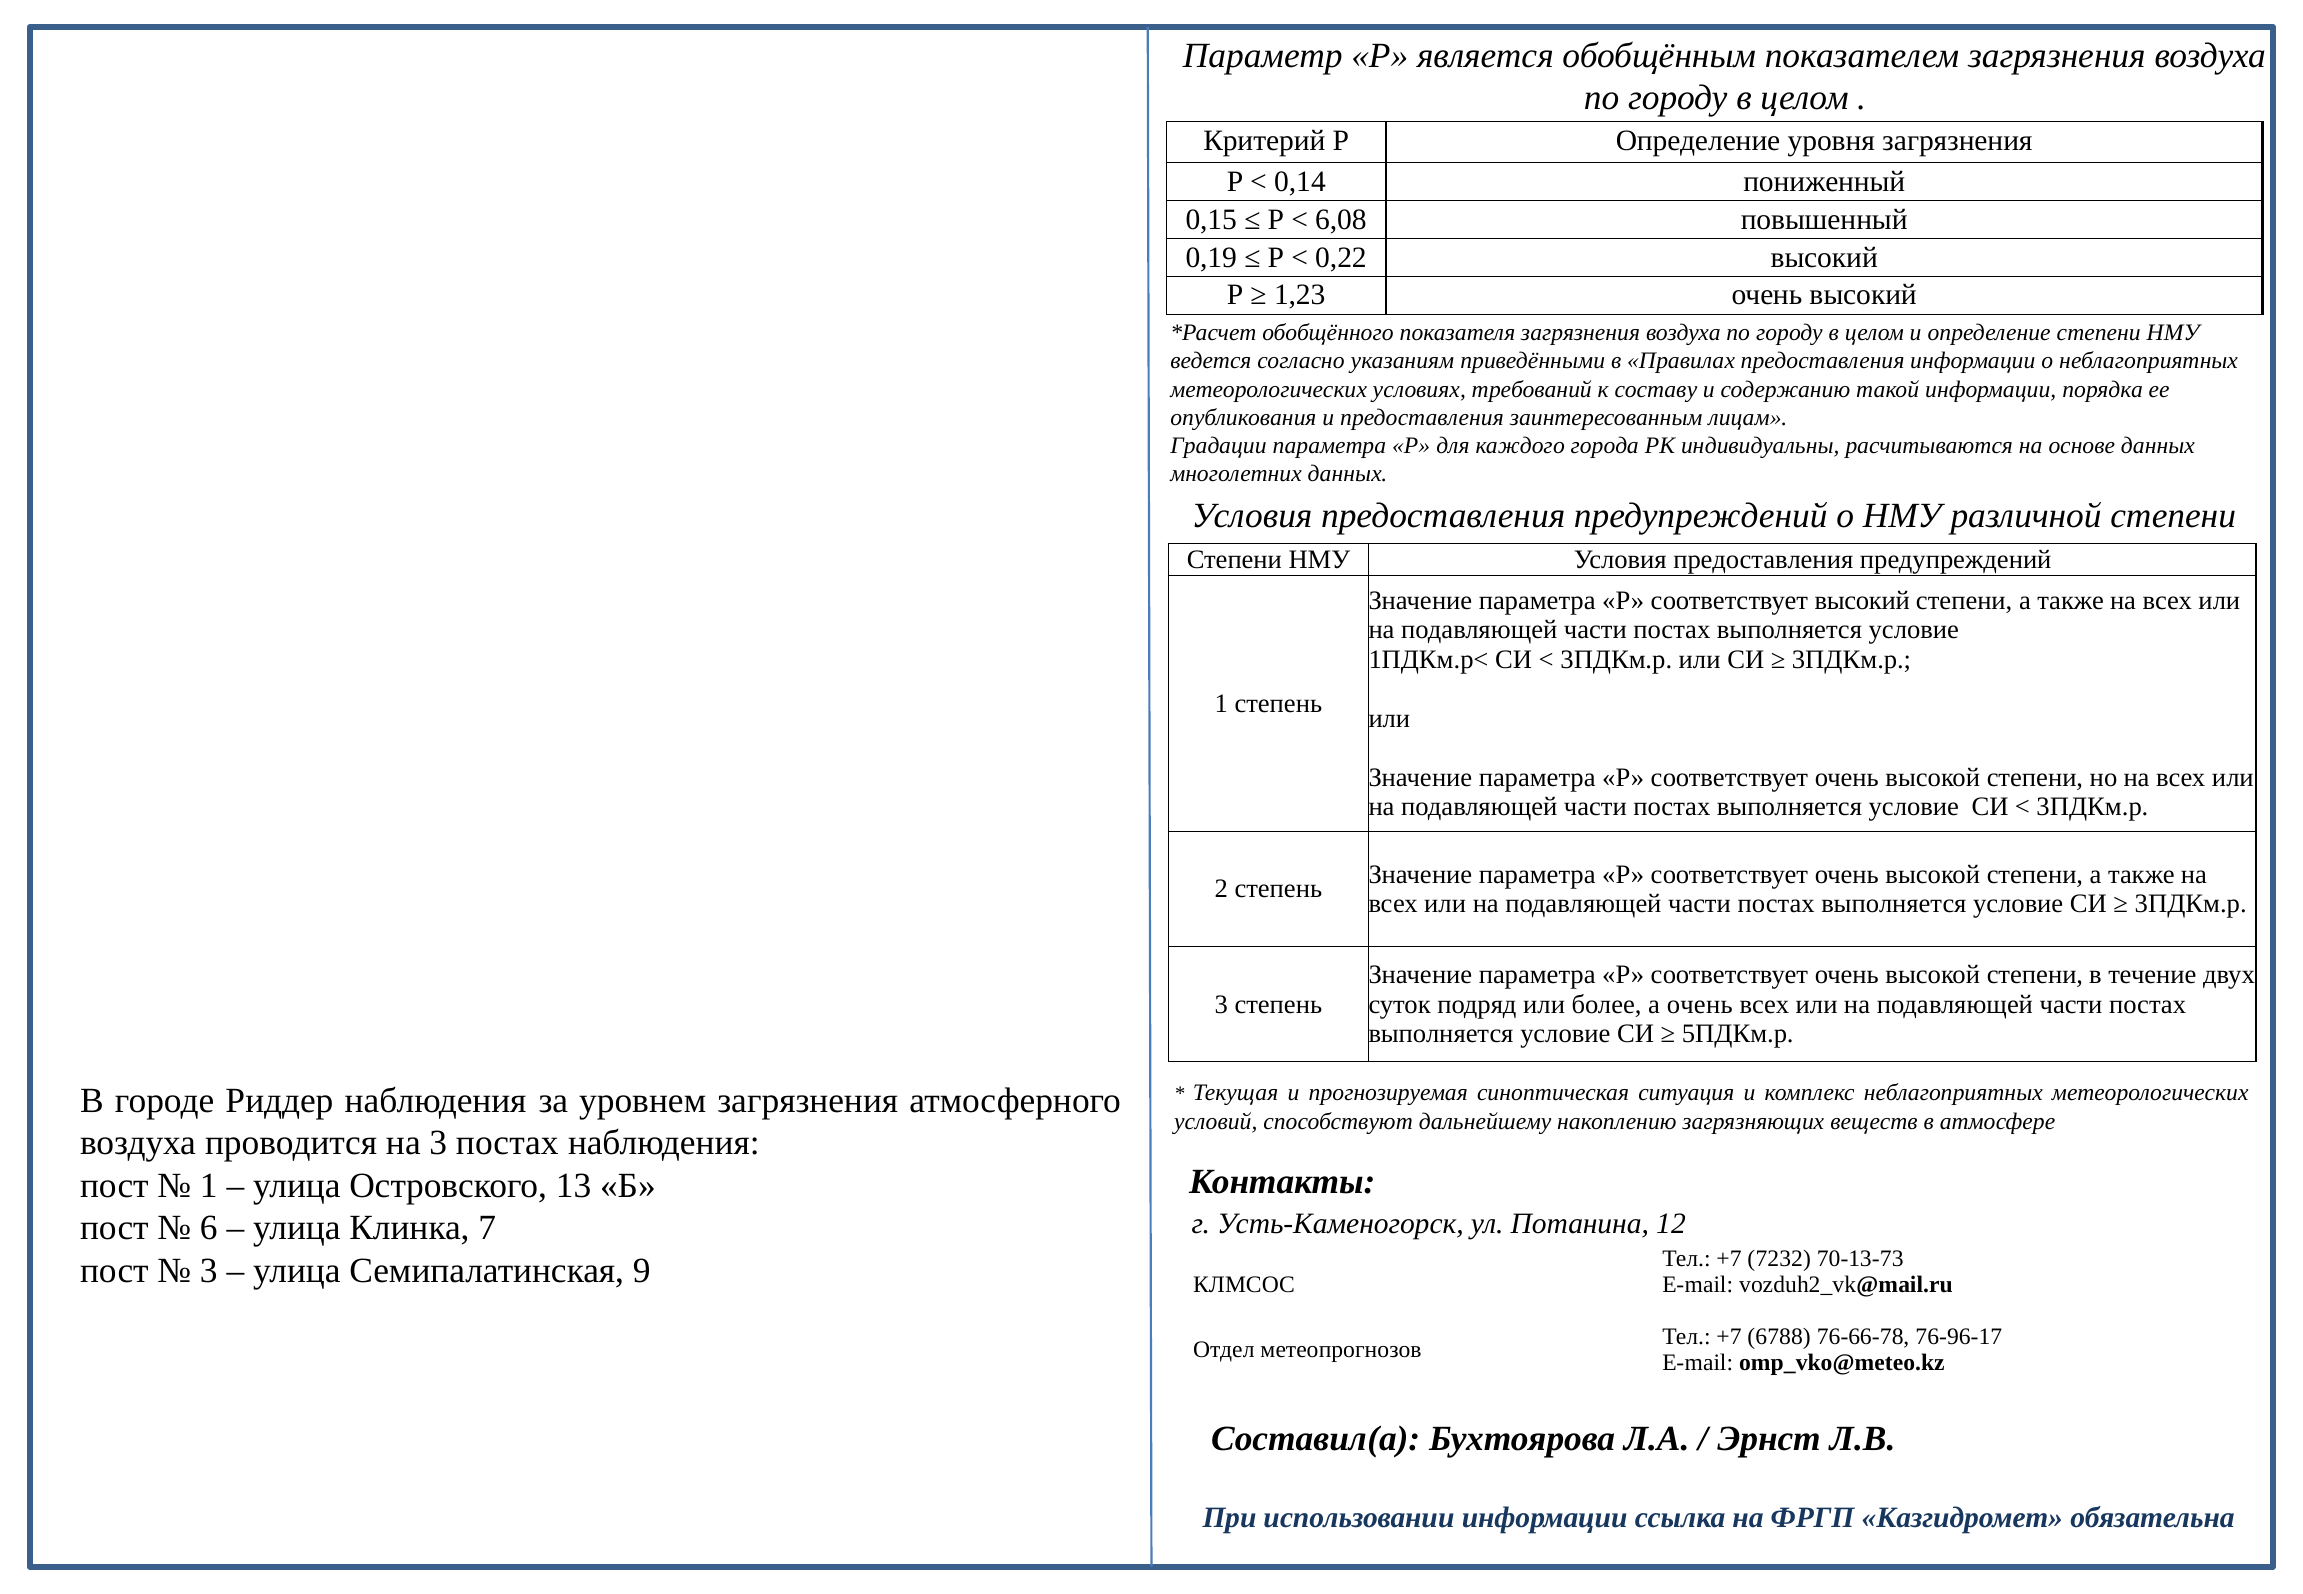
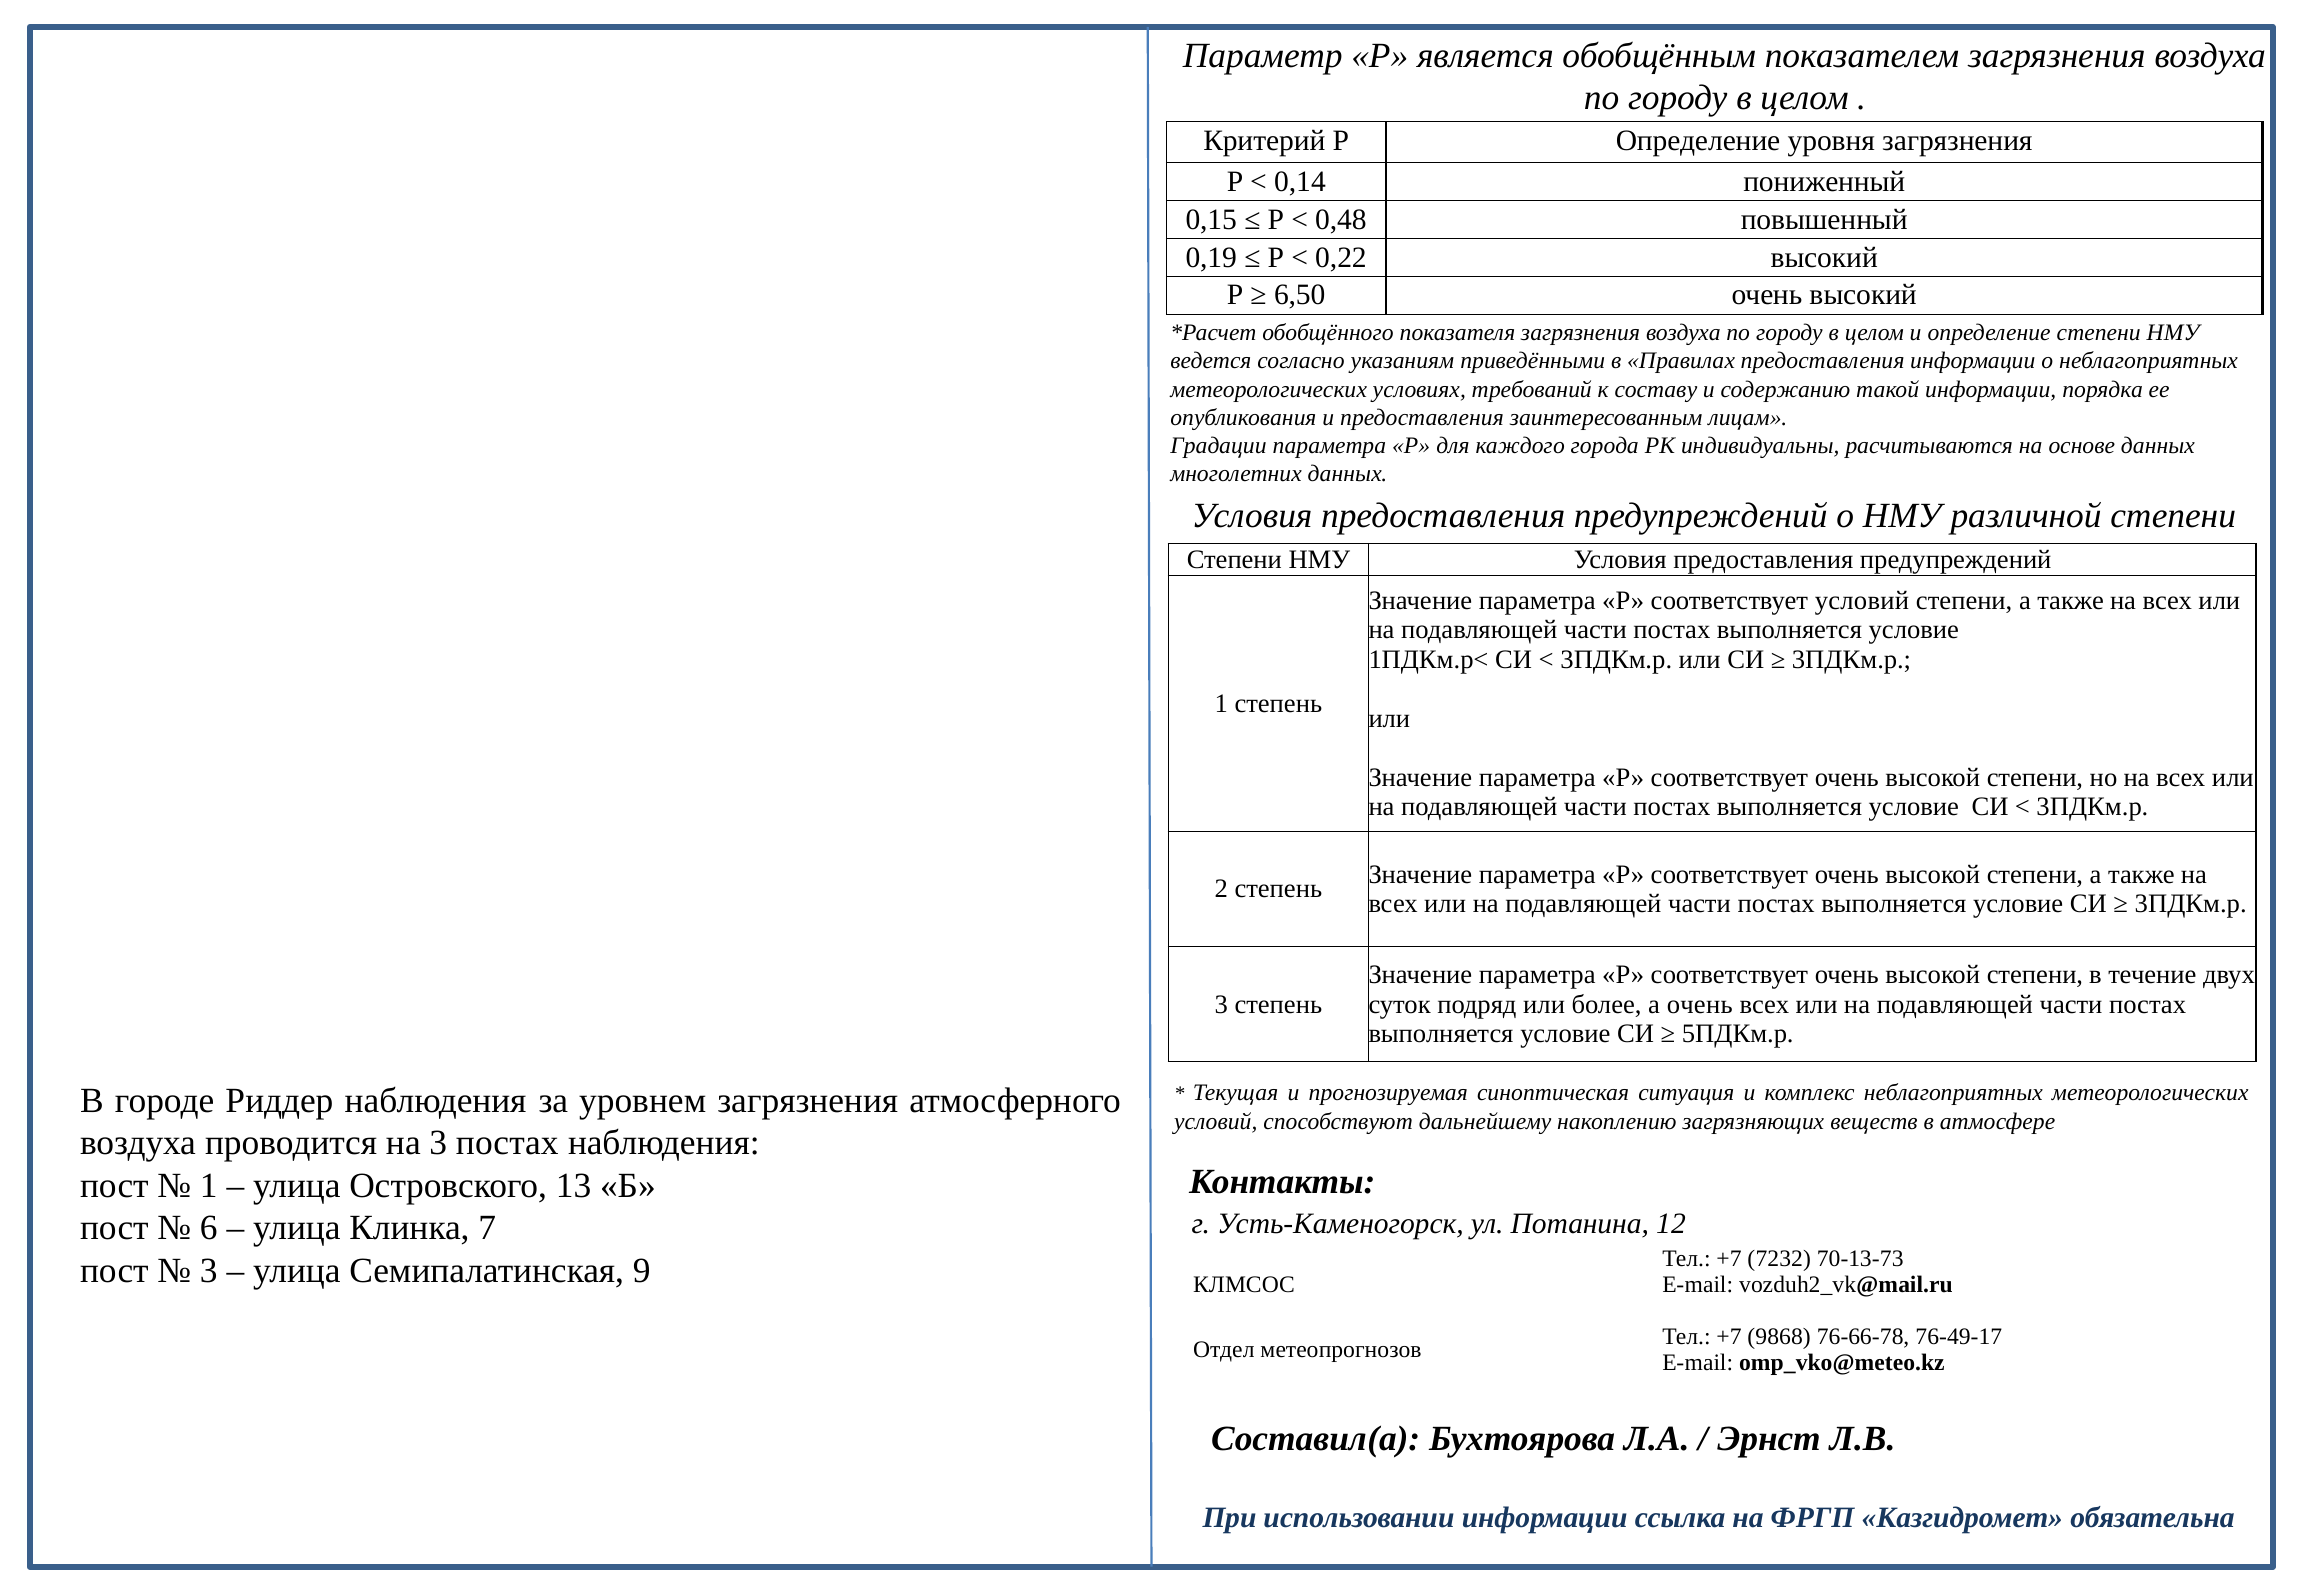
6,08: 6,08 -> 0,48
1,23: 1,23 -> 6,50
соответствует высокий: высокий -> условий
6788: 6788 -> 9868
76-96-17: 76-96-17 -> 76-49-17
